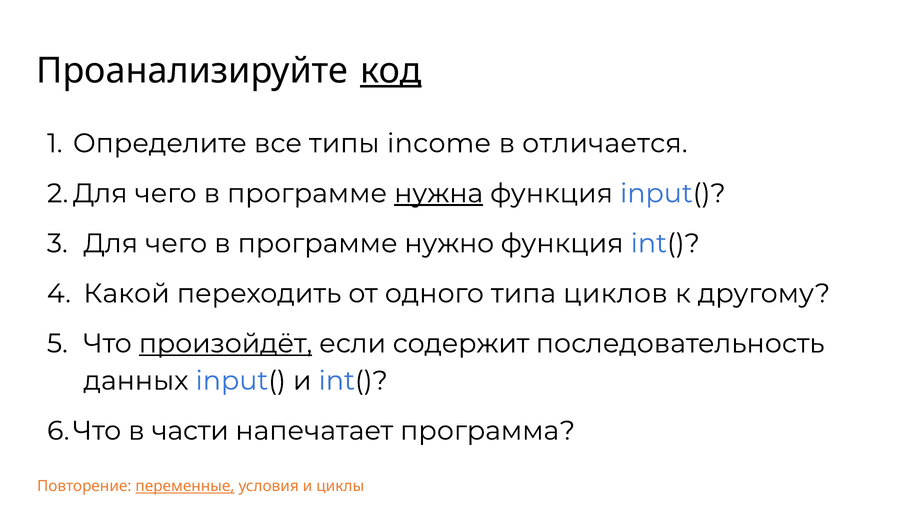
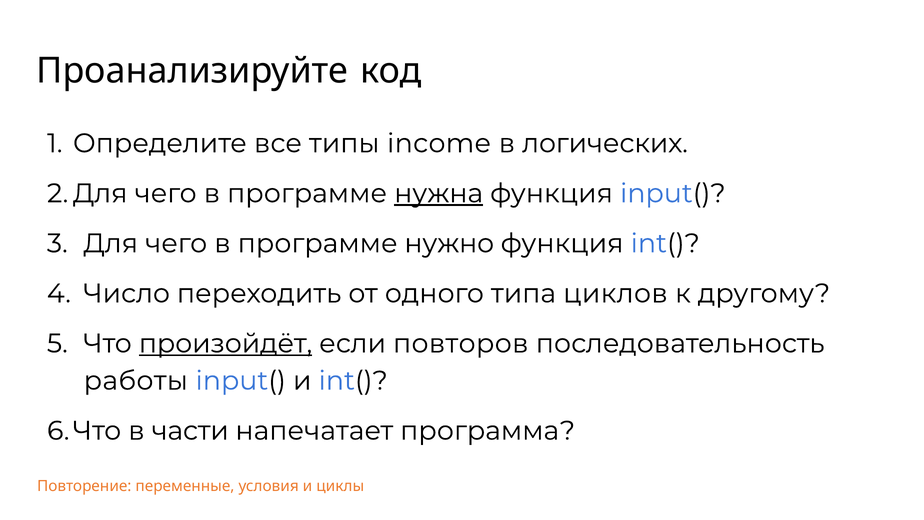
код underline: present -> none
отличается: отличается -> логических
Какой: Какой -> Число
содержит: содержит -> повторов
данных: данных -> работы
переменные underline: present -> none
